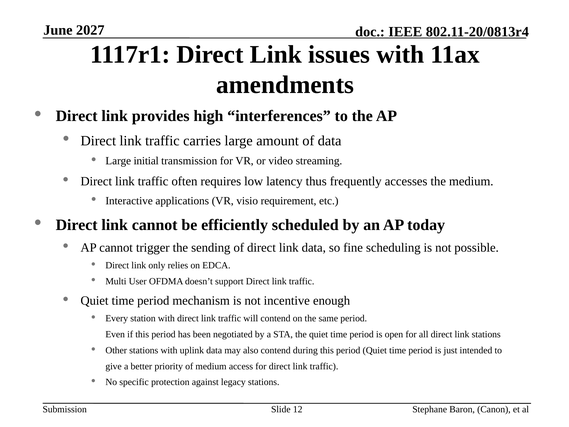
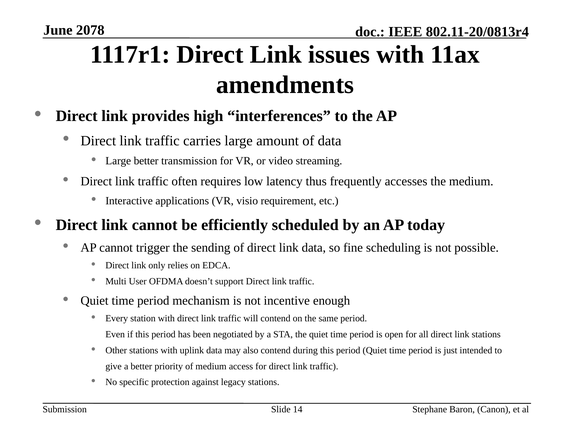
2027: 2027 -> 2078
Large initial: initial -> better
12: 12 -> 14
